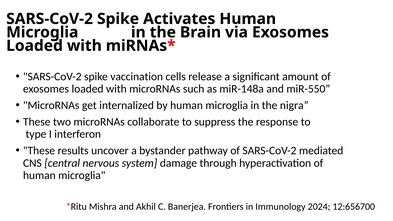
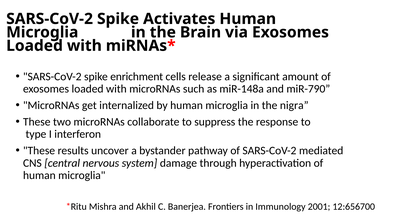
vaccination: vaccination -> enrichment
miR-550: miR-550 -> miR-790
2024: 2024 -> 2001
